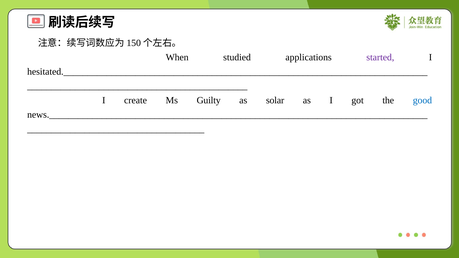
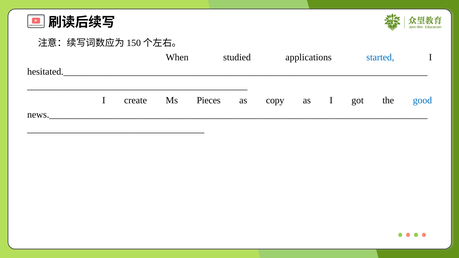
started colour: purple -> blue
Guilty: Guilty -> Pieces
solar: solar -> copy
